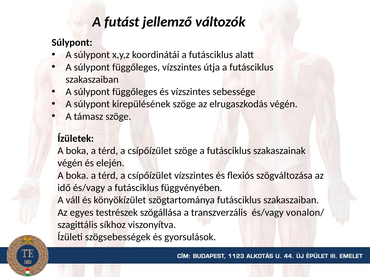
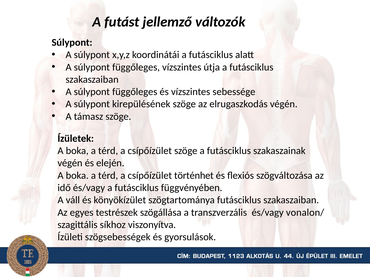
csípőízület vízszintes: vízszintes -> történhet
